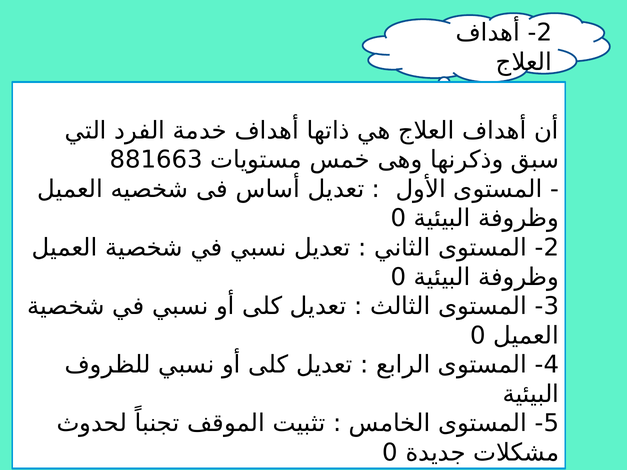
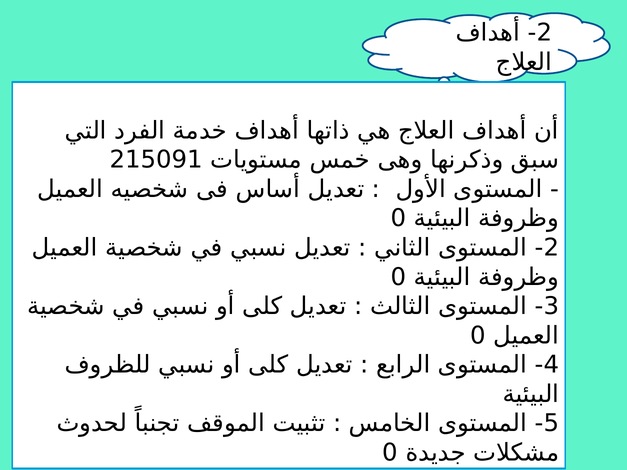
881663: 881663 -> 215091
